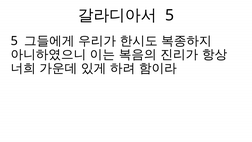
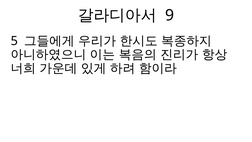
5 at (170, 15): 5 -> 9
